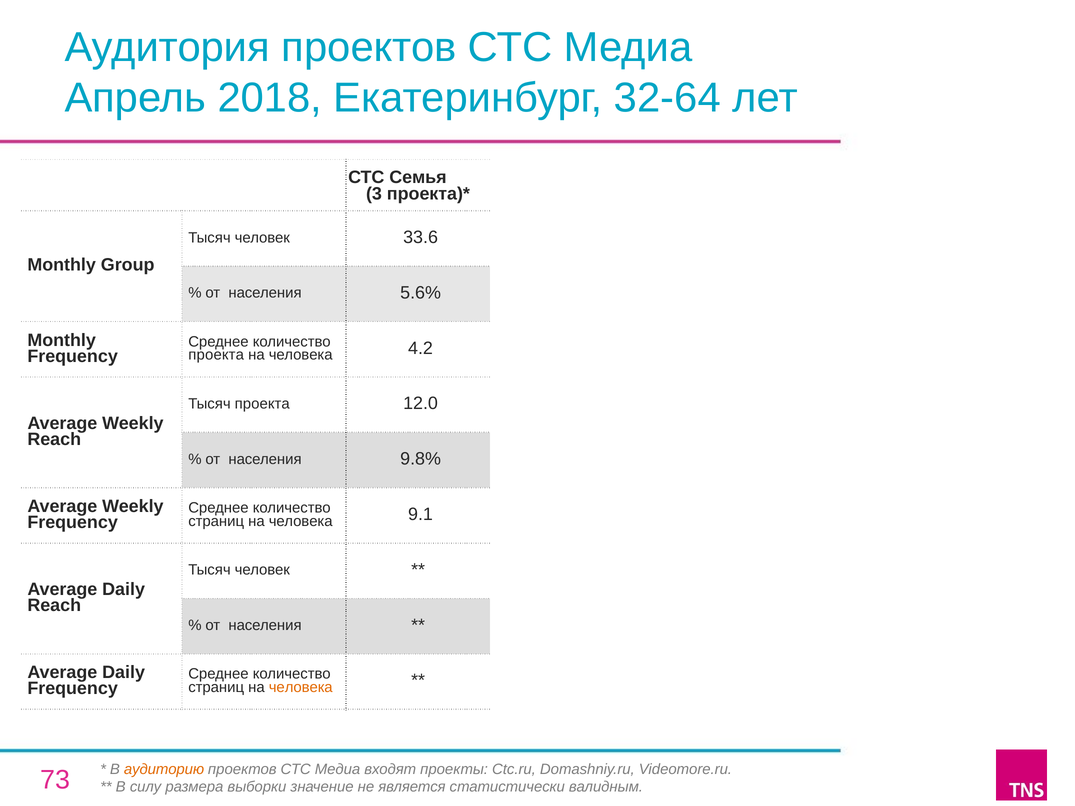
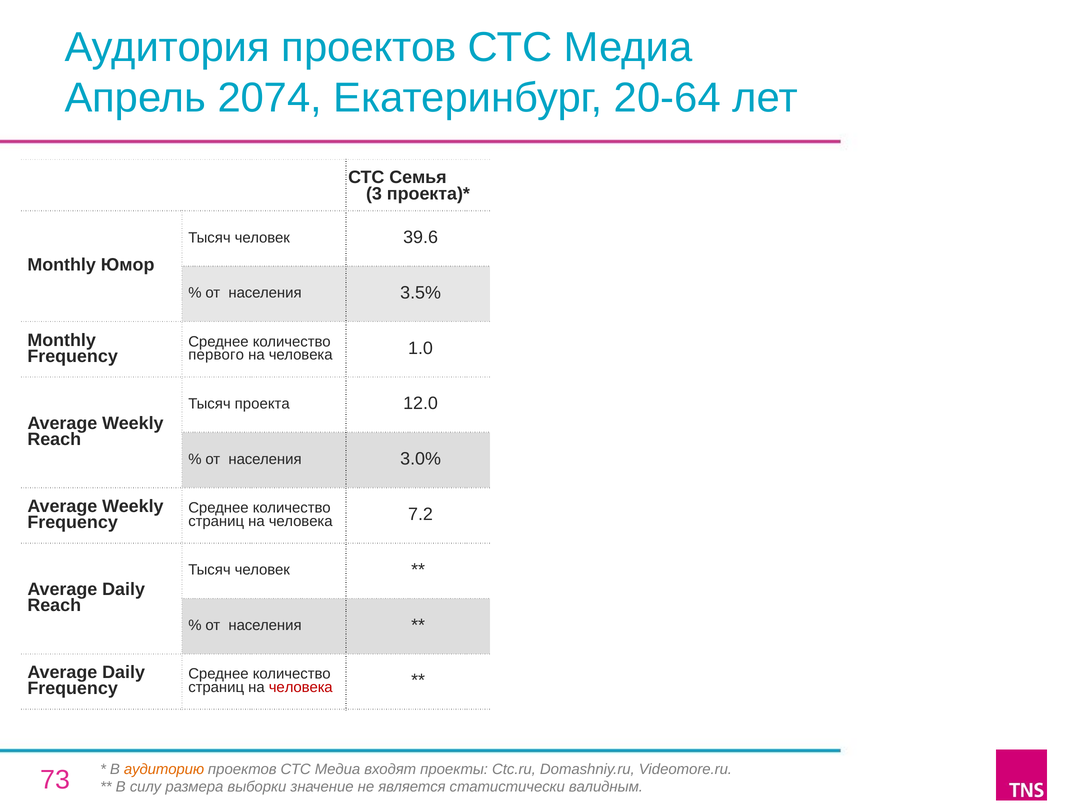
2018: 2018 -> 2074
32-64: 32-64 -> 20-64
33.6: 33.6 -> 39.6
Group: Group -> Юмор
5.6%: 5.6% -> 3.5%
проекта at (216, 355): проекта -> первого
4.2: 4.2 -> 1.0
9.8%: 9.8% -> 3.0%
9.1: 9.1 -> 7.2
человека at (301, 688) colour: orange -> red
